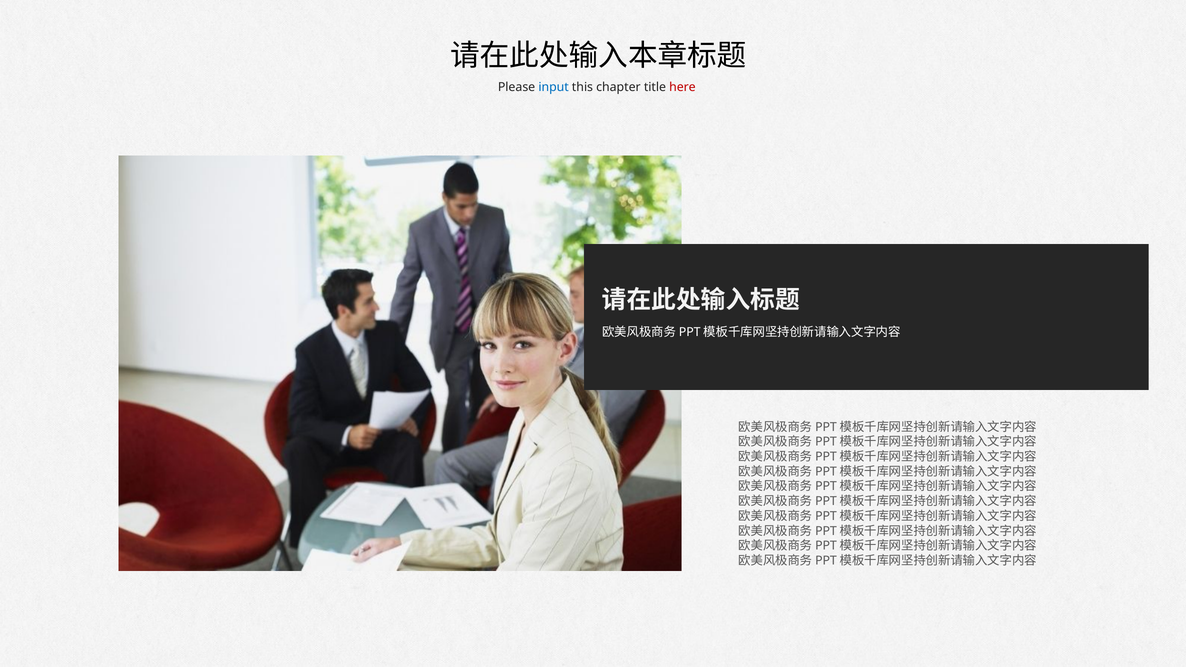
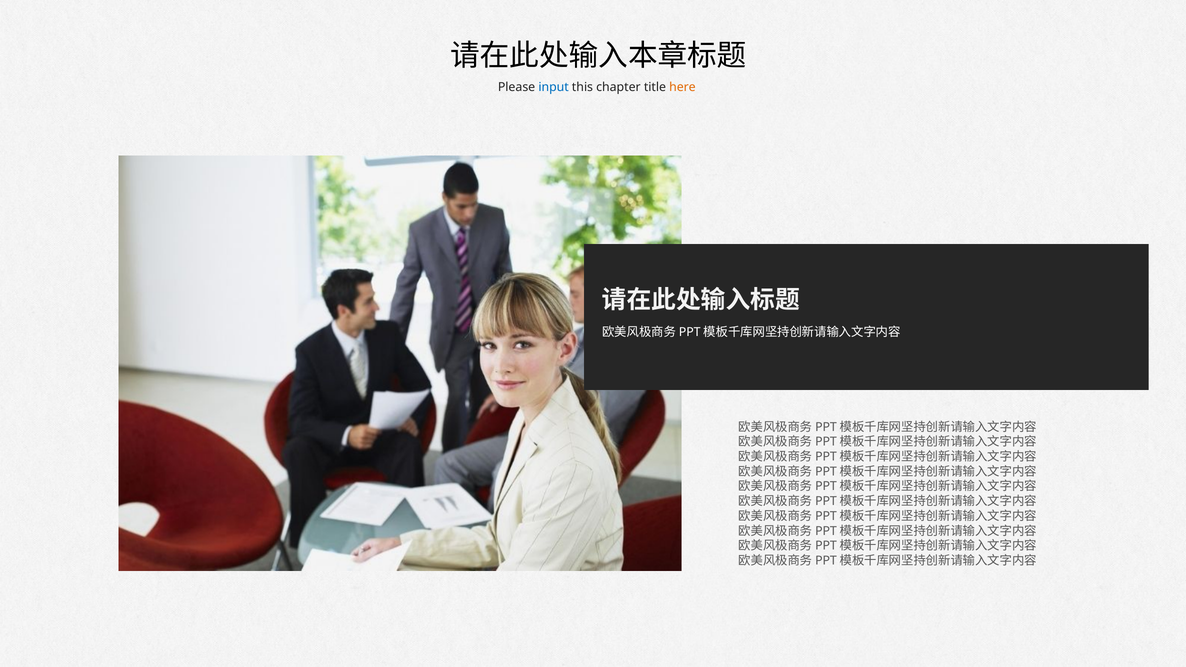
here colour: red -> orange
